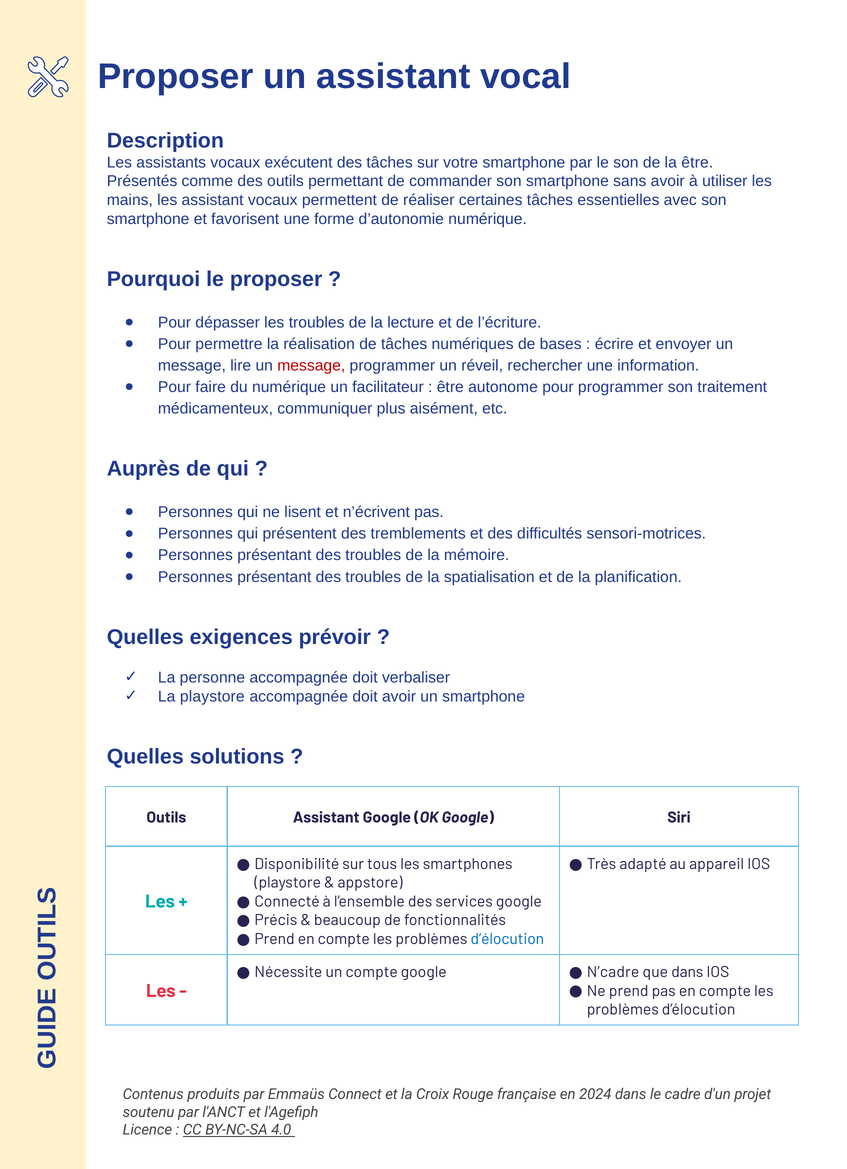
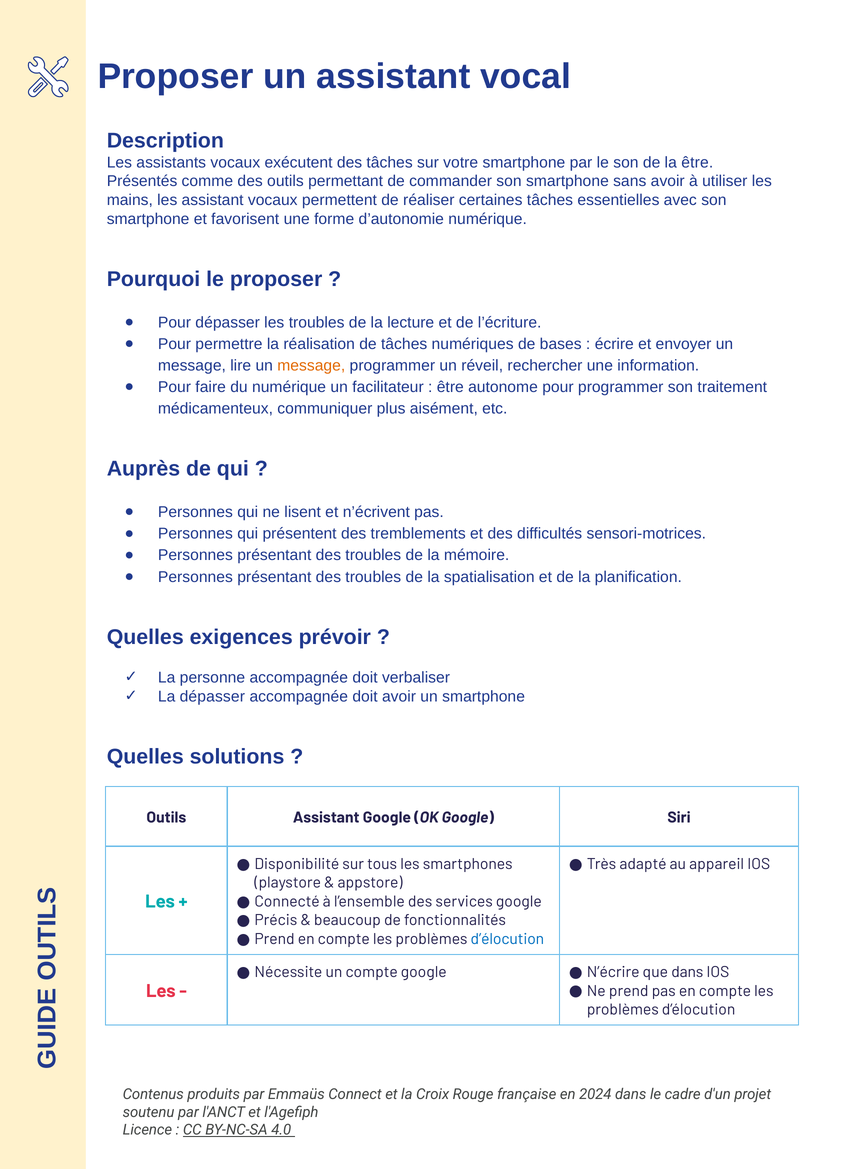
message at (311, 366) colour: red -> orange
La playstore: playstore -> dépasser
N’cadre: N’cadre -> N’écrire
